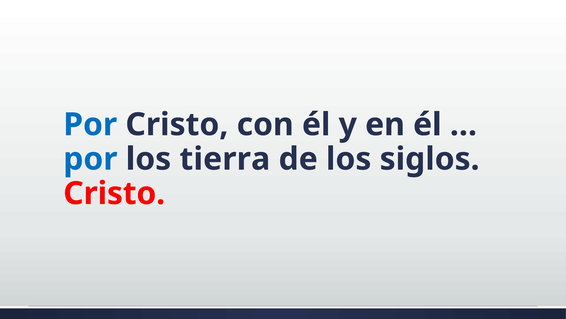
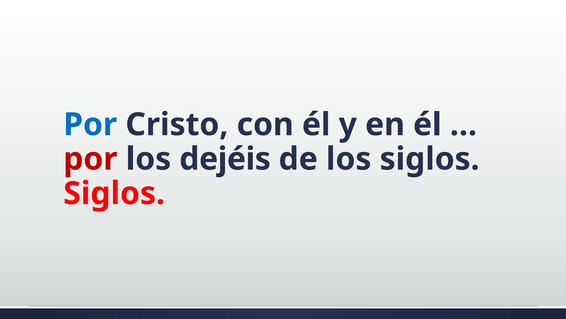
por at (90, 159) colour: blue -> red
tierra: tierra -> dejéis
Cristo at (114, 193): Cristo -> Siglos
